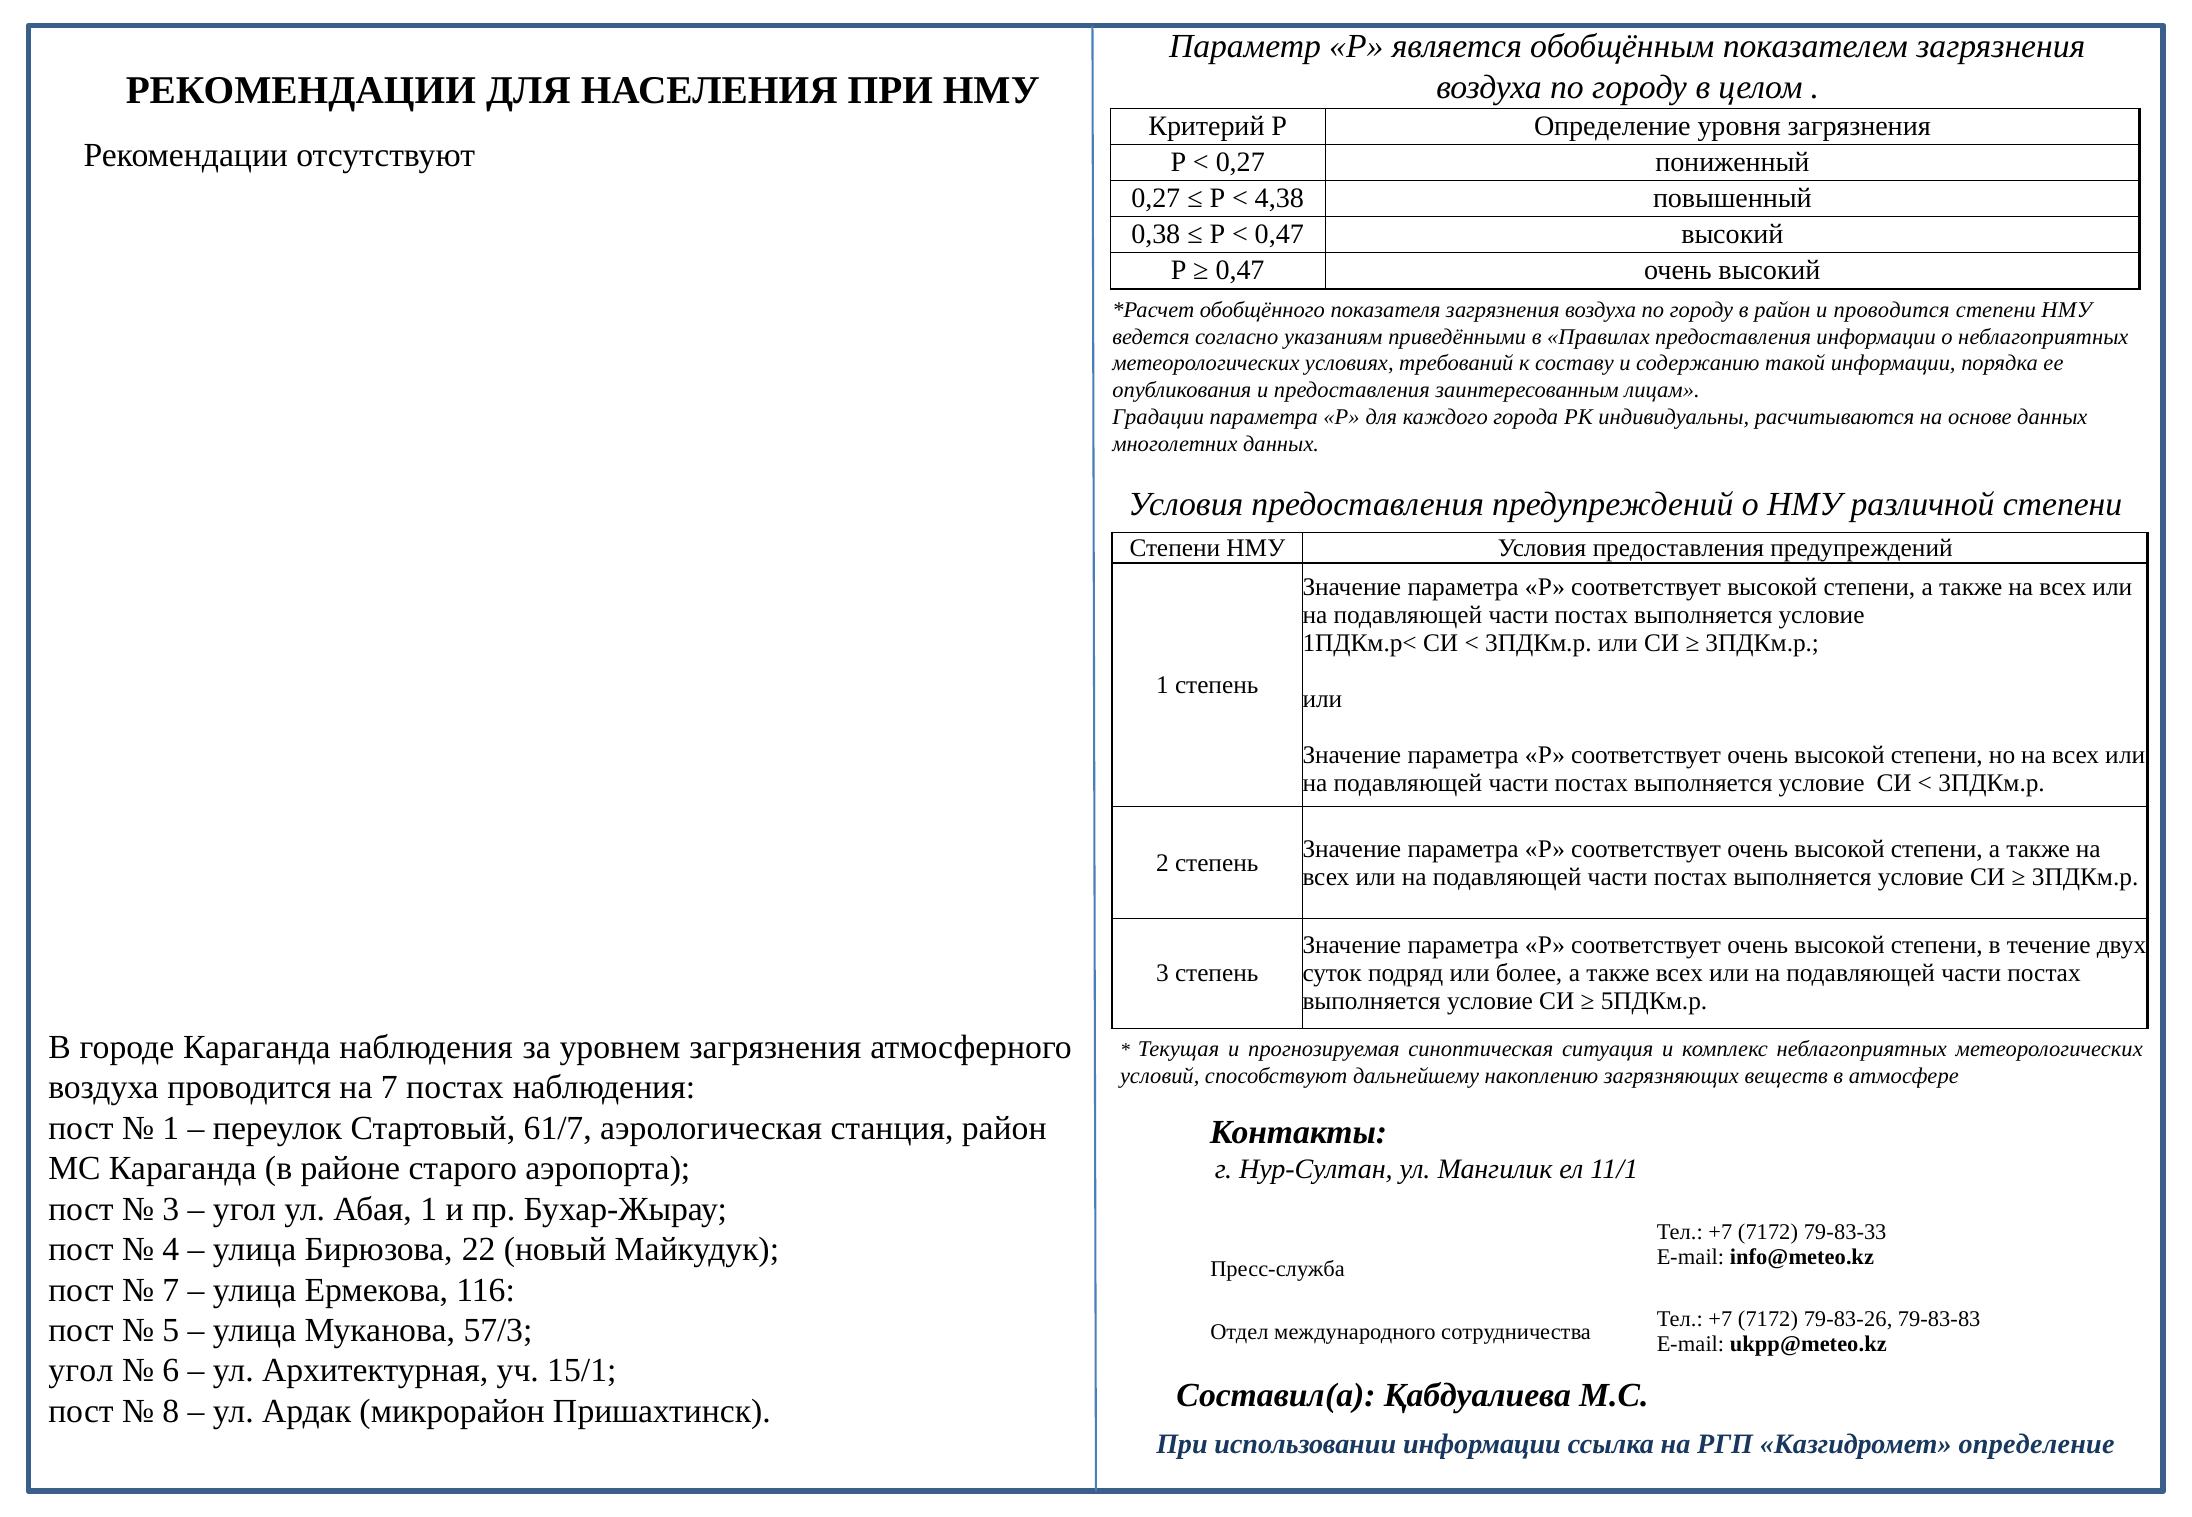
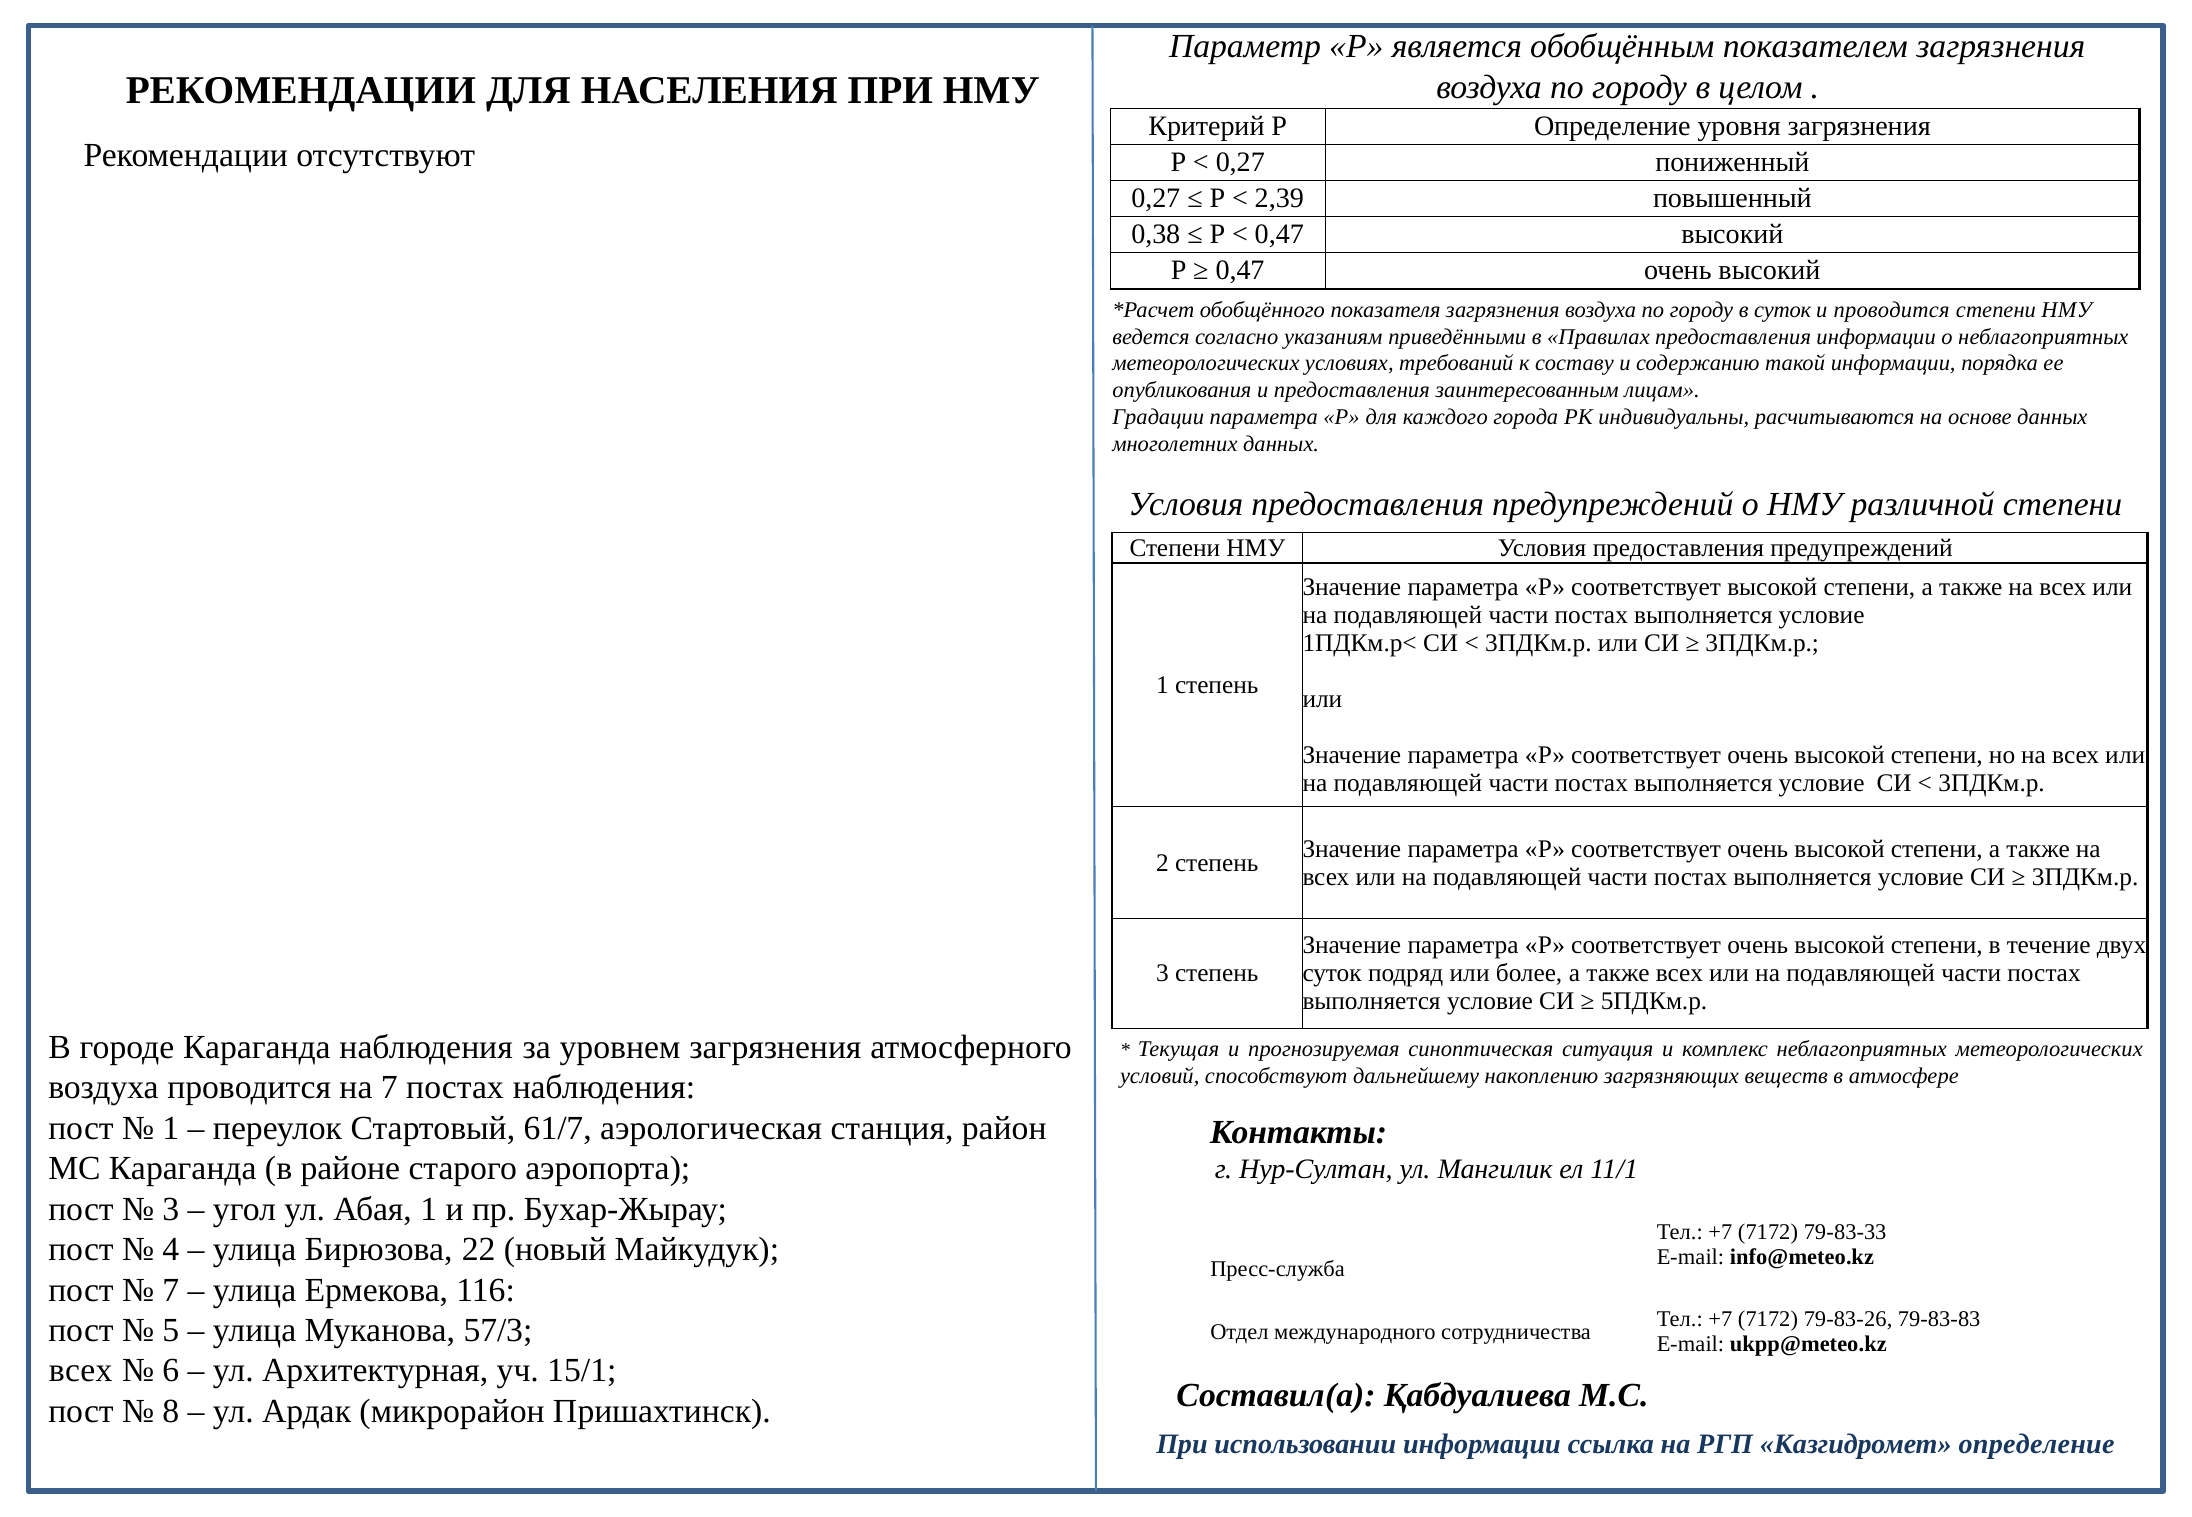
4,38: 4,38 -> 2,39
в район: район -> суток
угол at (81, 1371): угол -> всех
